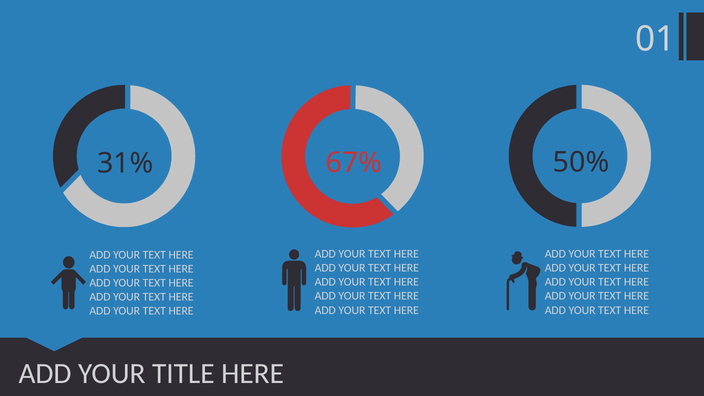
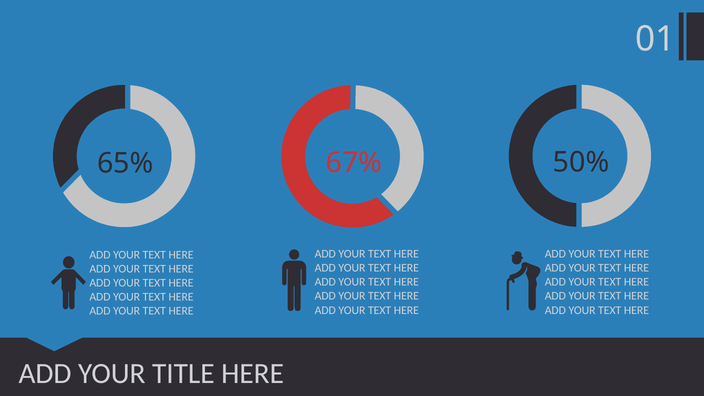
31%: 31% -> 65%
